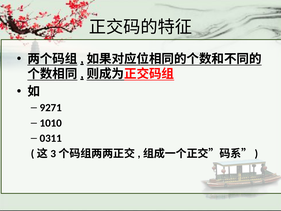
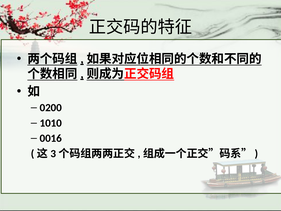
9271: 9271 -> 0200
0311: 0311 -> 0016
